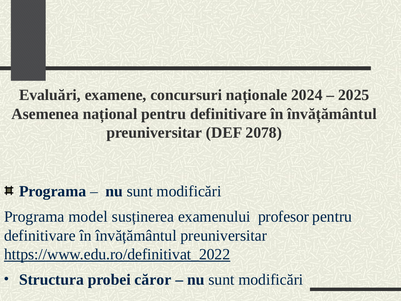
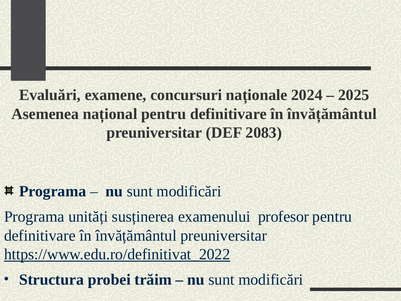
2078: 2078 -> 2083
model: model -> unități
căror: căror -> trăim
